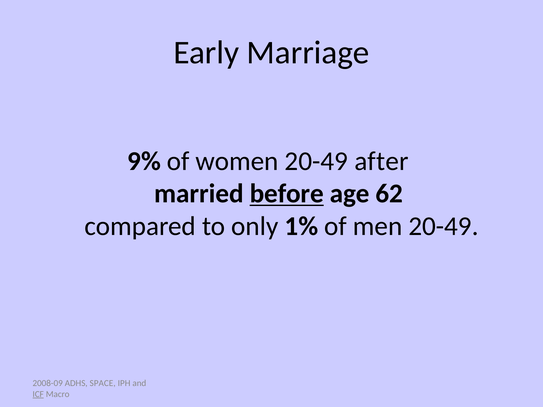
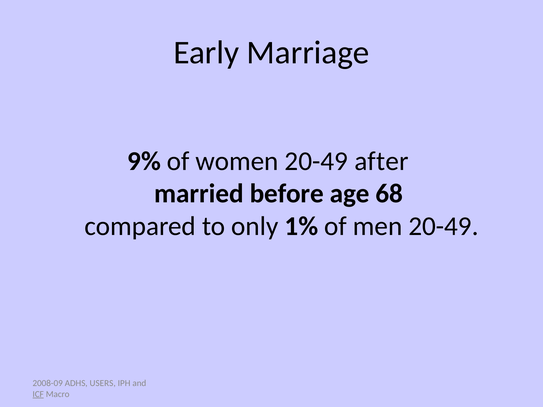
before underline: present -> none
62: 62 -> 68
SPACE: SPACE -> USERS
